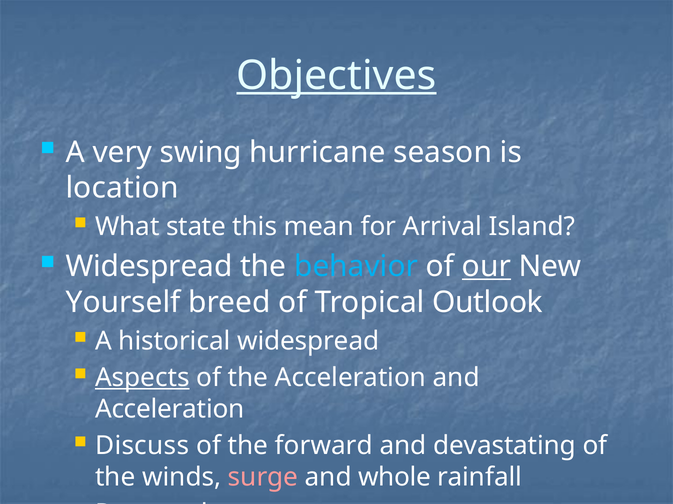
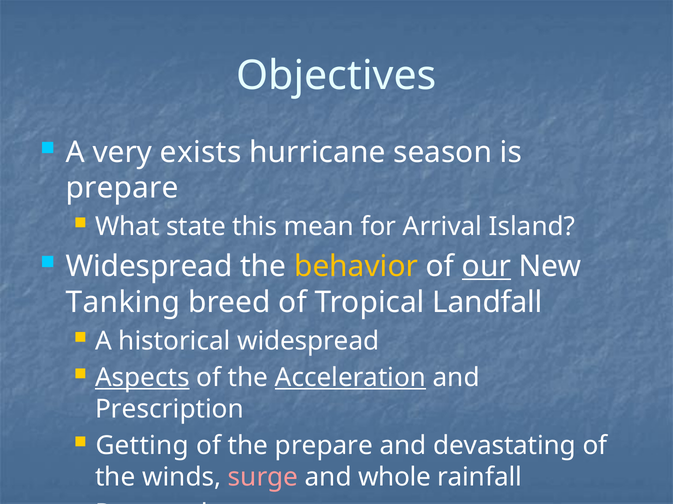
Objectives underline: present -> none
swing: swing -> exists
location at (122, 188): location -> prepare
behavior colour: light blue -> yellow
Yourself: Yourself -> Tanking
Outlook: Outlook -> Landfall
Acceleration at (351, 378) underline: none -> present
Acceleration at (170, 409): Acceleration -> Prescription
Discuss: Discuss -> Getting
the forward: forward -> prepare
